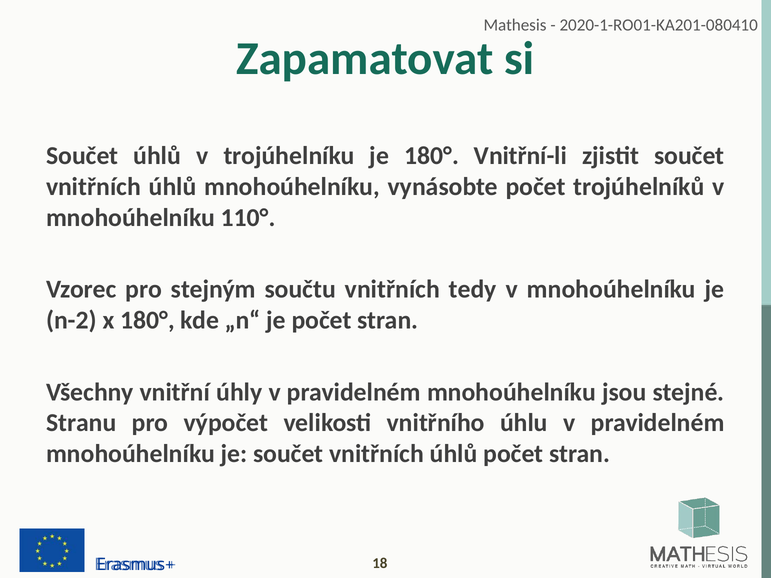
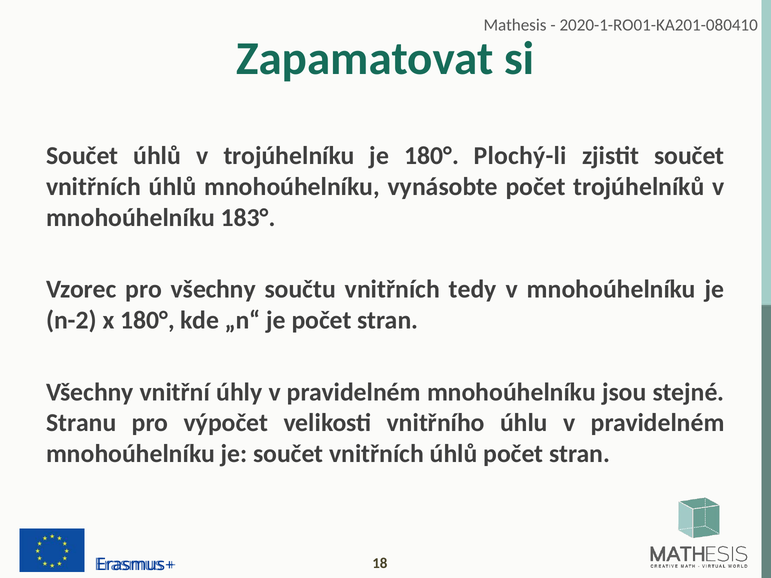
Vnitřní-li: Vnitřní-li -> Plochý-li
110°: 110° -> 183°
pro stejným: stejným -> všechny
